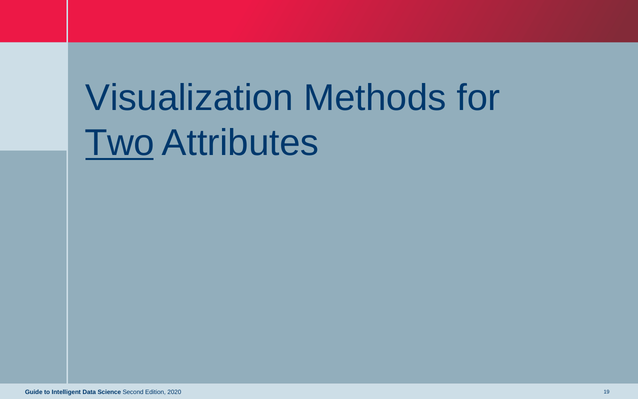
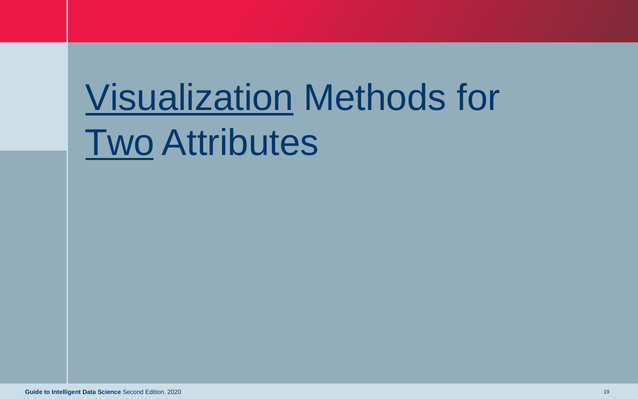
Visualization underline: none -> present
